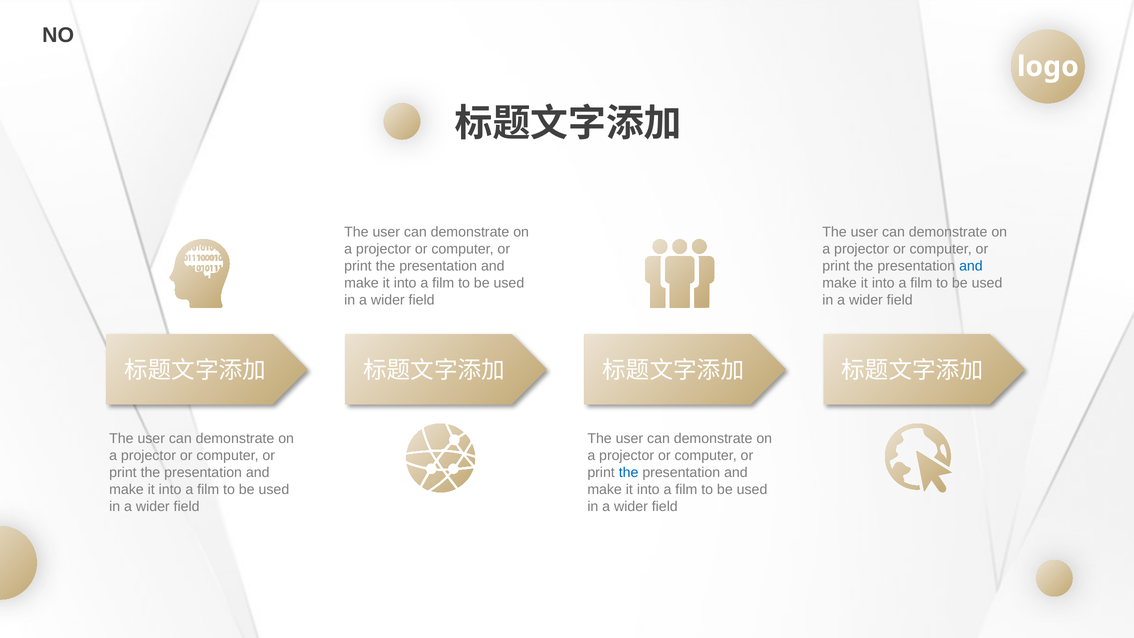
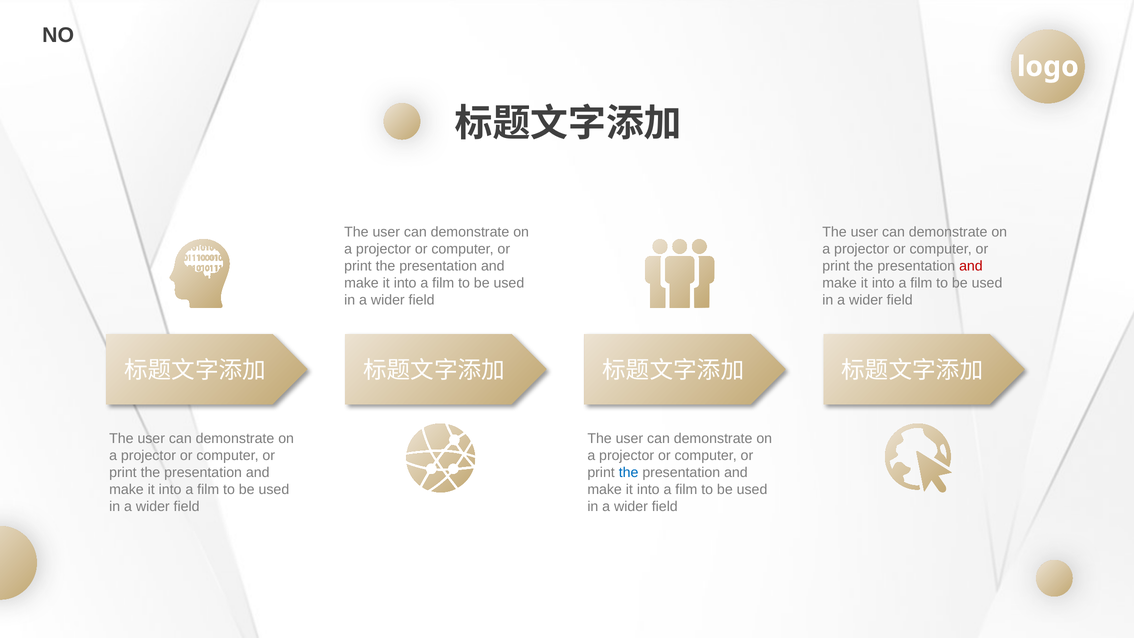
and at (971, 266) colour: blue -> red
